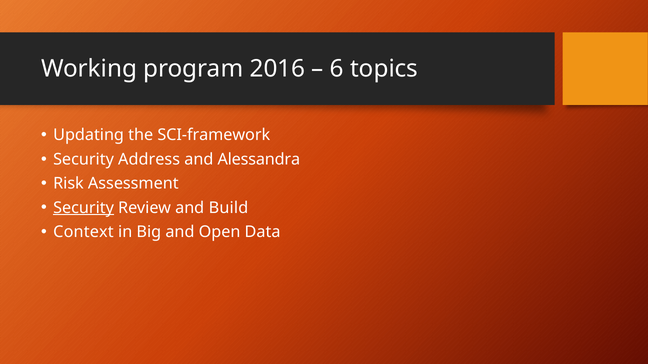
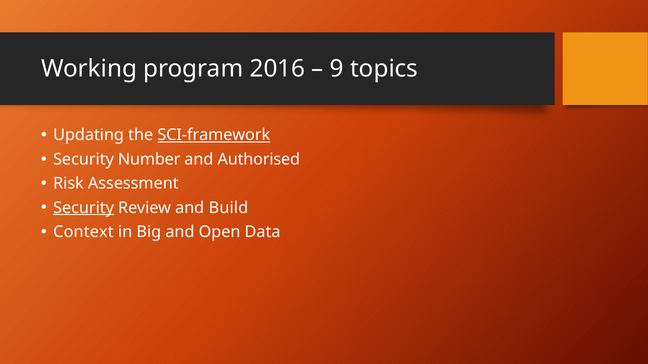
6: 6 -> 9
SCI-framework underline: none -> present
Address: Address -> Number
Alessandra: Alessandra -> Authorised
